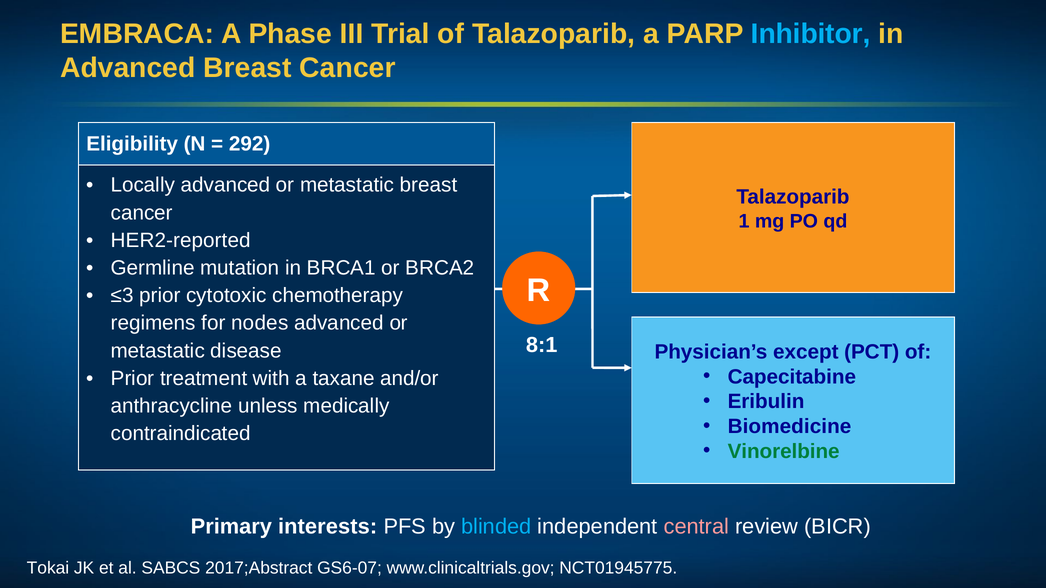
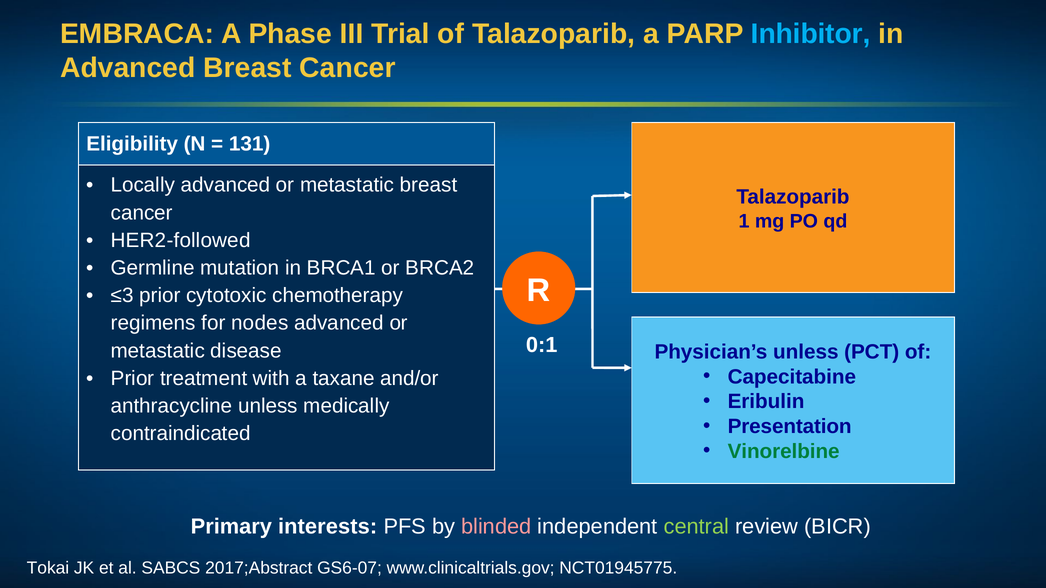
292: 292 -> 131
HER2-reported: HER2-reported -> HER2-followed
8:1: 8:1 -> 0:1
Physician’s except: except -> unless
Biomedicine: Biomedicine -> Presentation
blinded colour: light blue -> pink
central colour: pink -> light green
